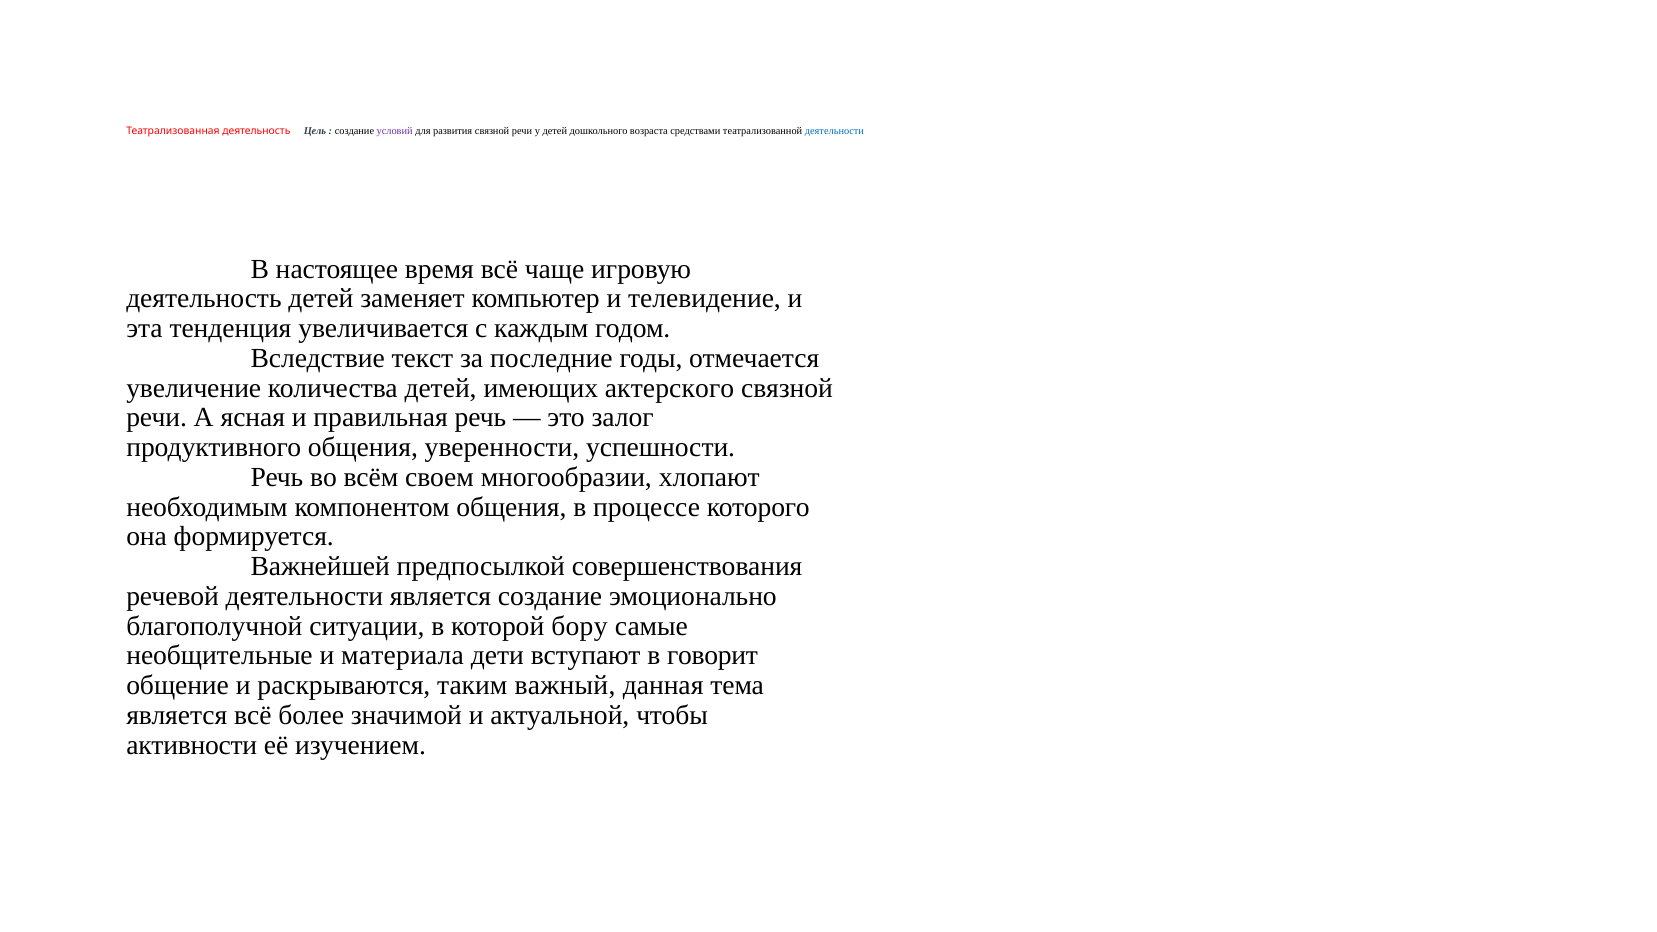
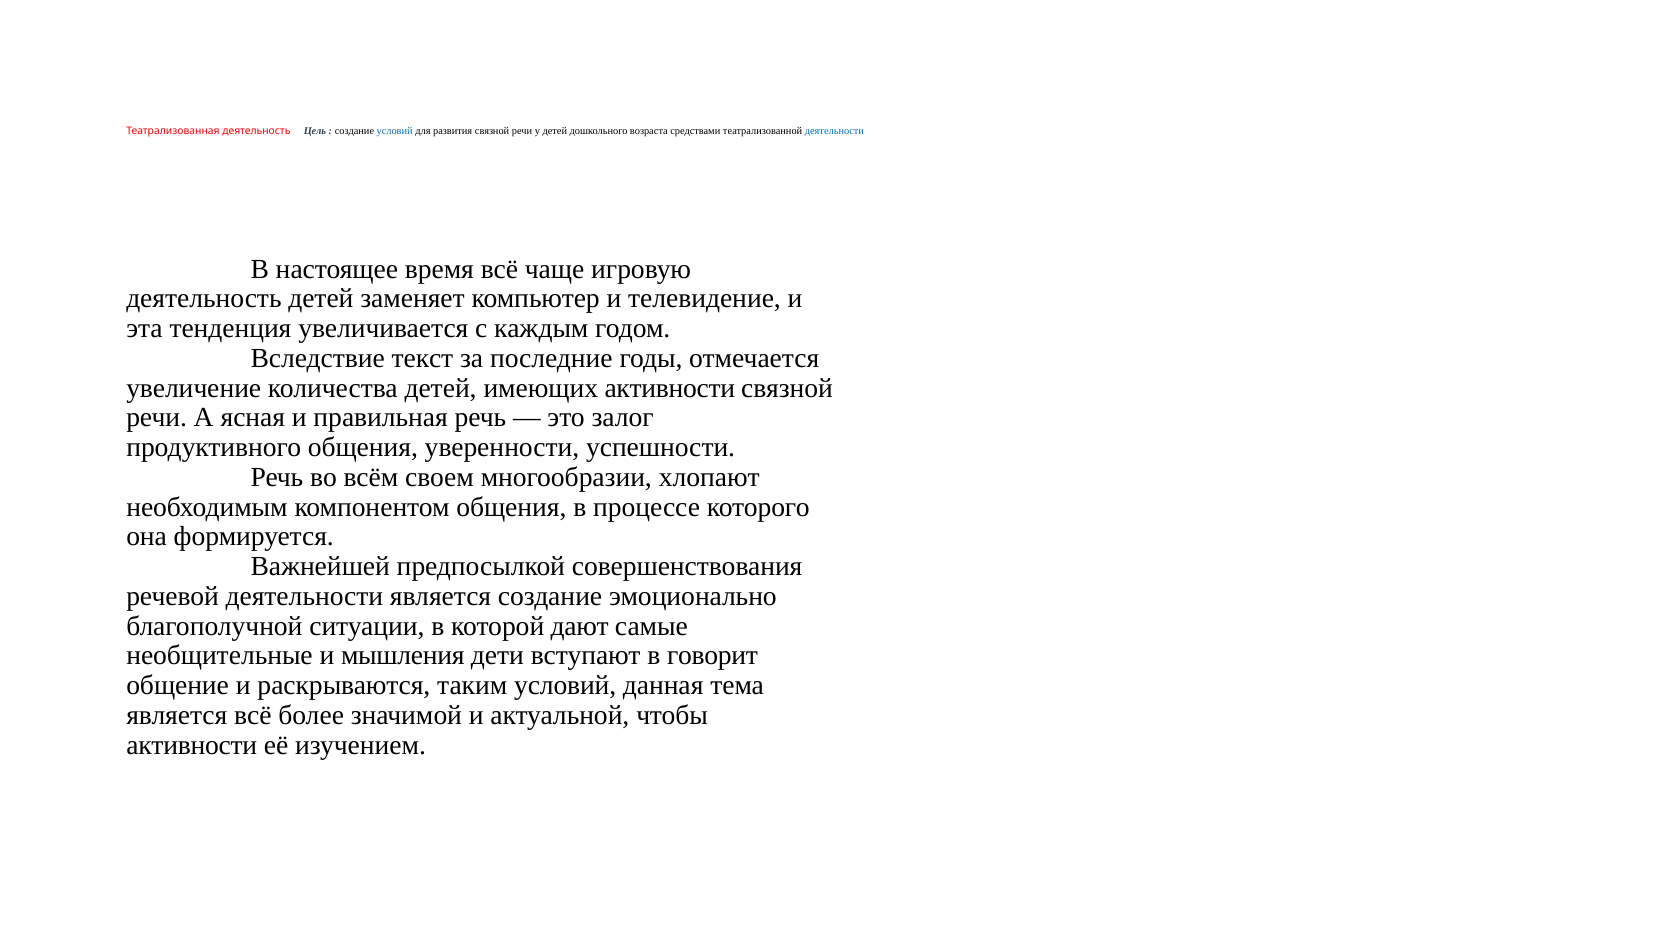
условий at (395, 131) colour: purple -> blue
имеющих актерского: актерского -> активности
бору: бору -> дают
материала: материала -> мышления
таким важный: важный -> условий
